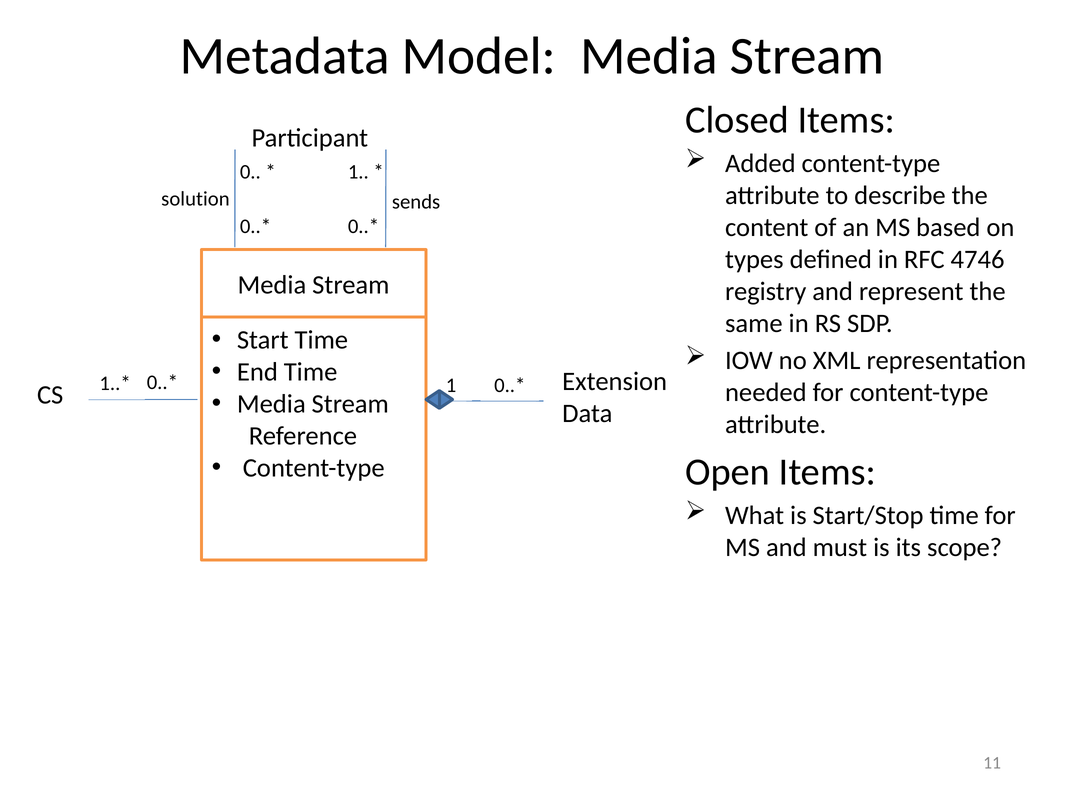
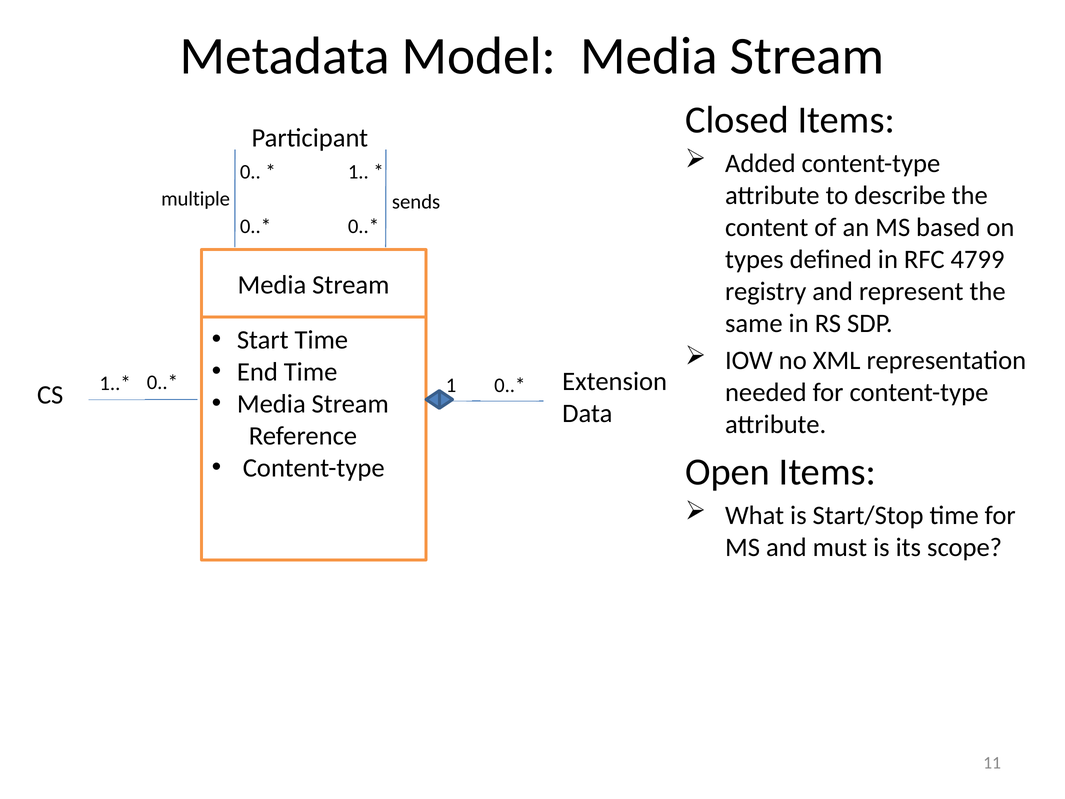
solution: solution -> multiple
4746: 4746 -> 4799
